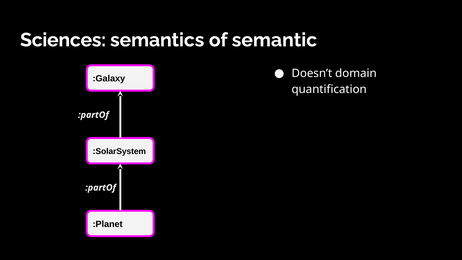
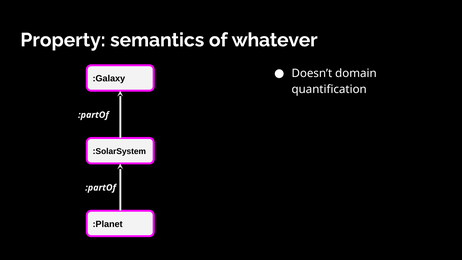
Sciences: Sciences -> Property
semantic: semantic -> whatever
